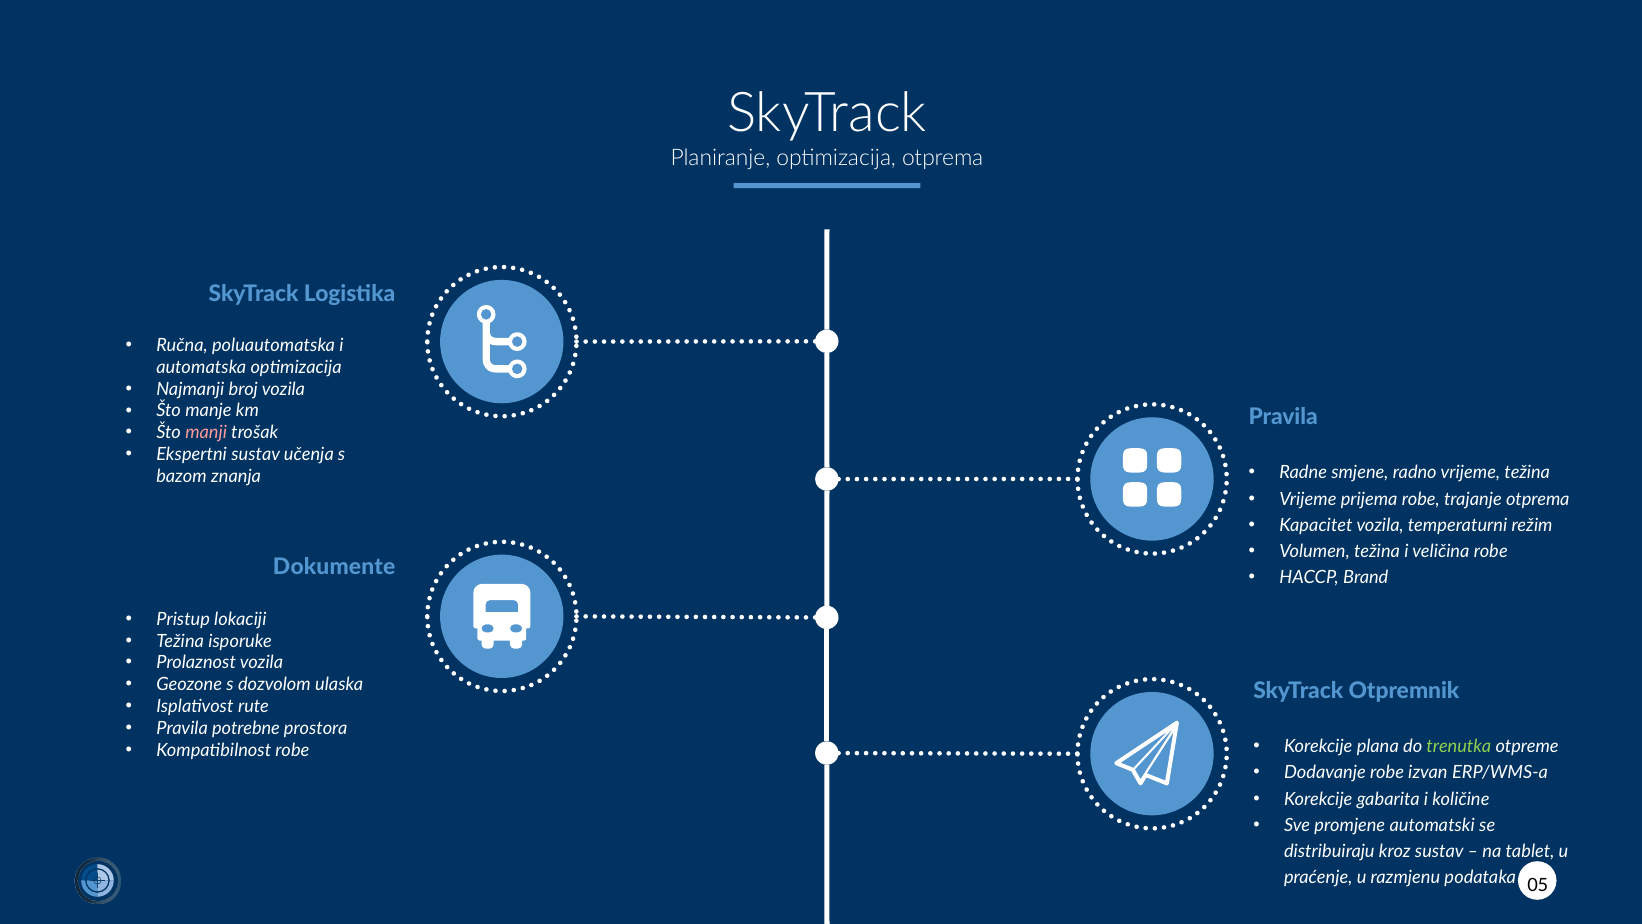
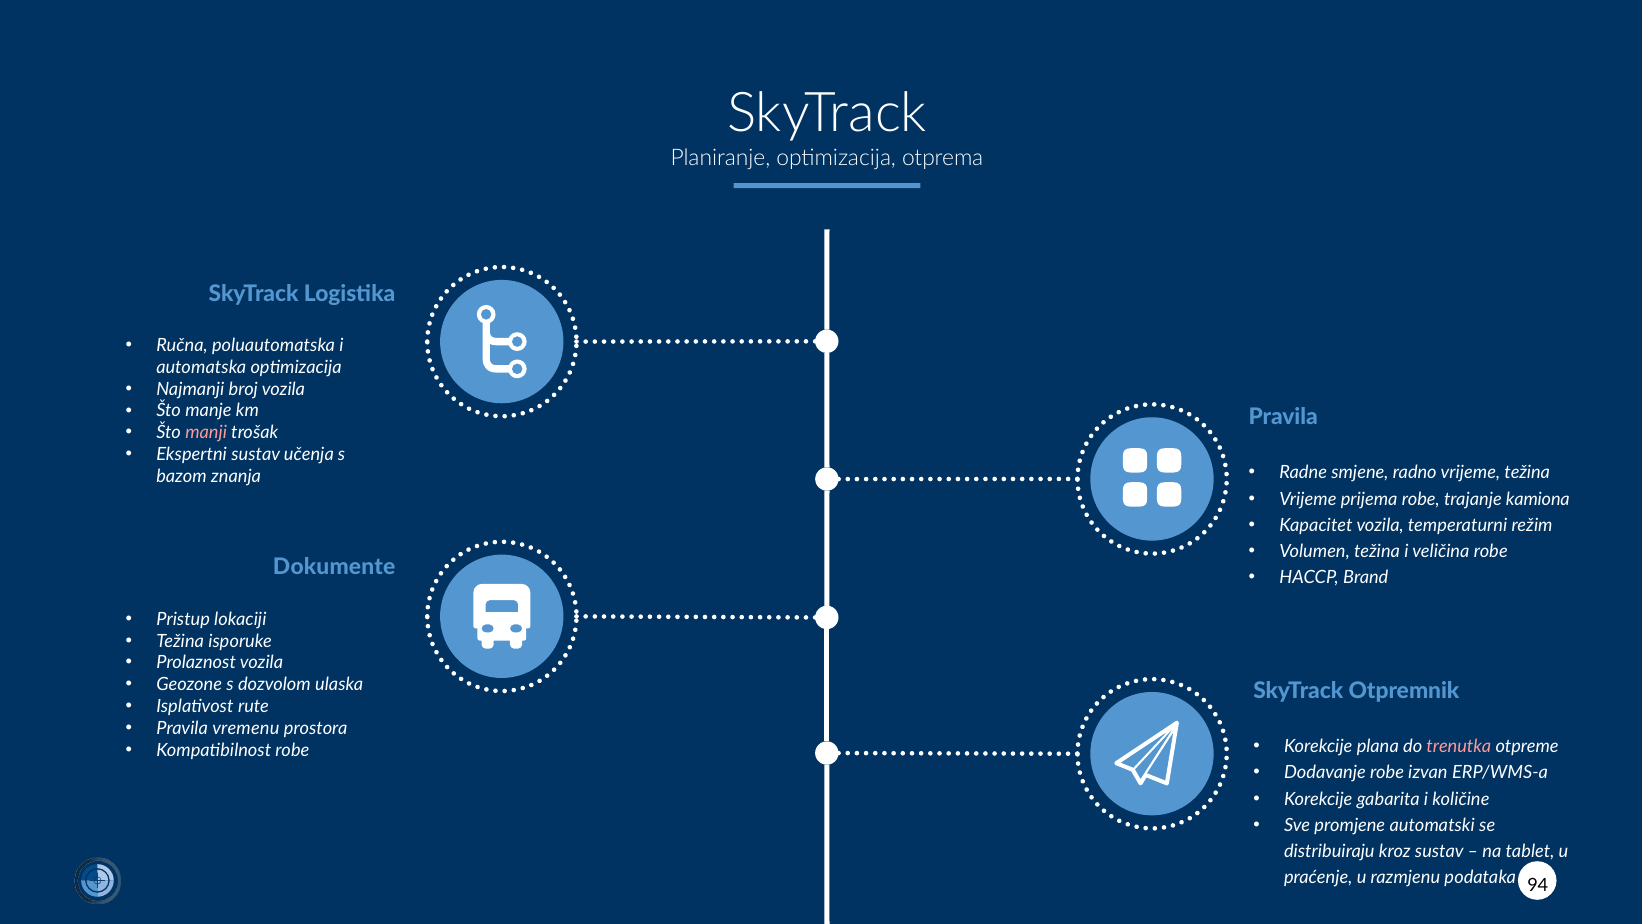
trajanje otprema: otprema -> kamiona
potrebne: potrebne -> vremenu
trenutka colour: light green -> pink
05: 05 -> 94
